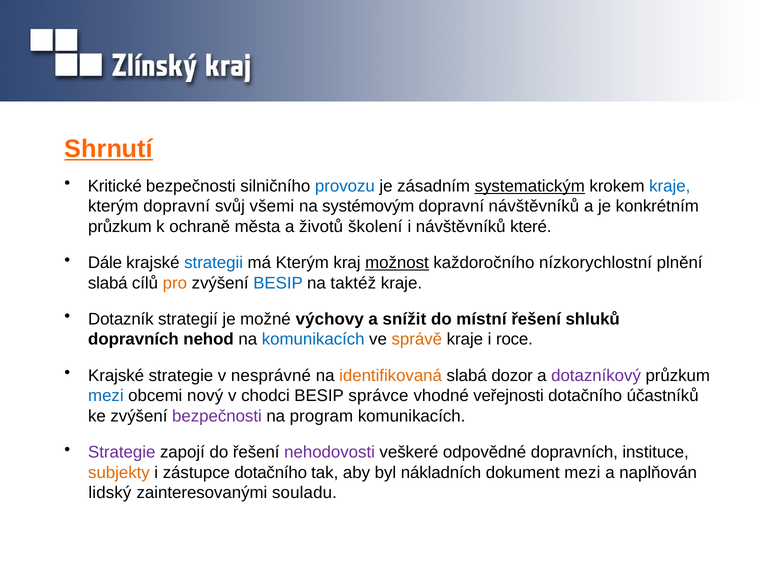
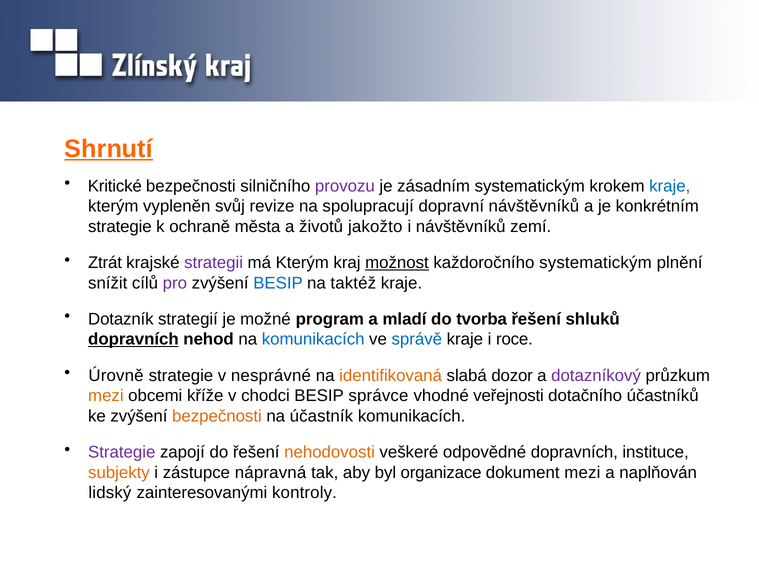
provozu colour: blue -> purple
systematickým at (530, 186) underline: present -> none
kterým dopravní: dopravní -> vypleněn
všemi: všemi -> revize
systémovým: systémovým -> spolupracují
průzkum at (120, 227): průzkum -> strategie
školení: školení -> jakožto
které: které -> zemí
Dále: Dále -> Ztrát
strategii colour: blue -> purple
každoročního nízkorychlostní: nízkorychlostní -> systematickým
slabá at (108, 283): slabá -> snížit
pro colour: orange -> purple
výchovy: výchovy -> program
snížit: snížit -> mladí
místní: místní -> tvorba
dopravních at (133, 340) underline: none -> present
správě colour: orange -> blue
Krajské at (116, 376): Krajské -> Úrovně
mezi at (106, 396) colour: blue -> orange
nový: nový -> kříže
bezpečnosti at (217, 416) colour: purple -> orange
program: program -> účastník
nehodovosti colour: purple -> orange
zástupce dotačního: dotačního -> nápravná
nákladních: nákladních -> organizace
souladu: souladu -> kontroly
